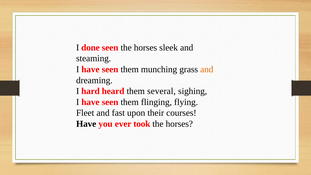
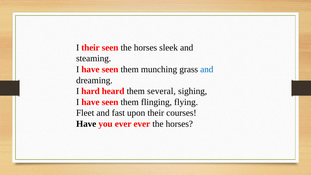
I done: done -> their
and at (207, 69) colour: orange -> blue
ever took: took -> ever
